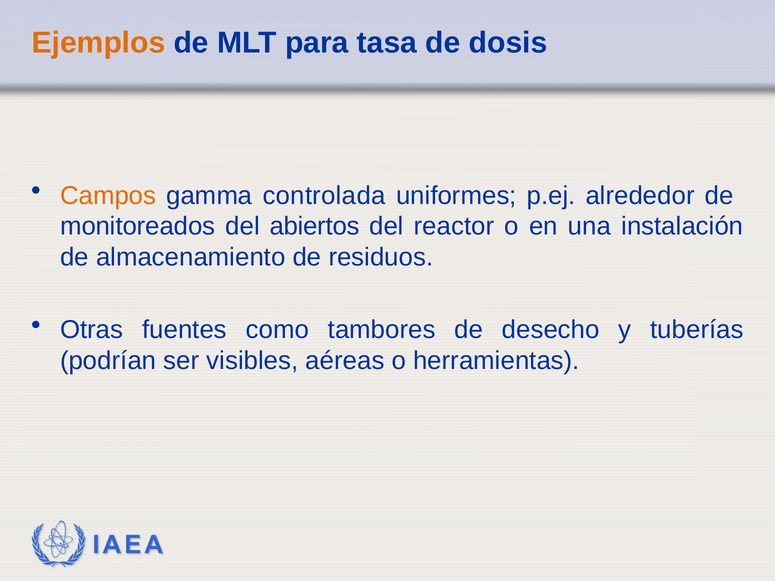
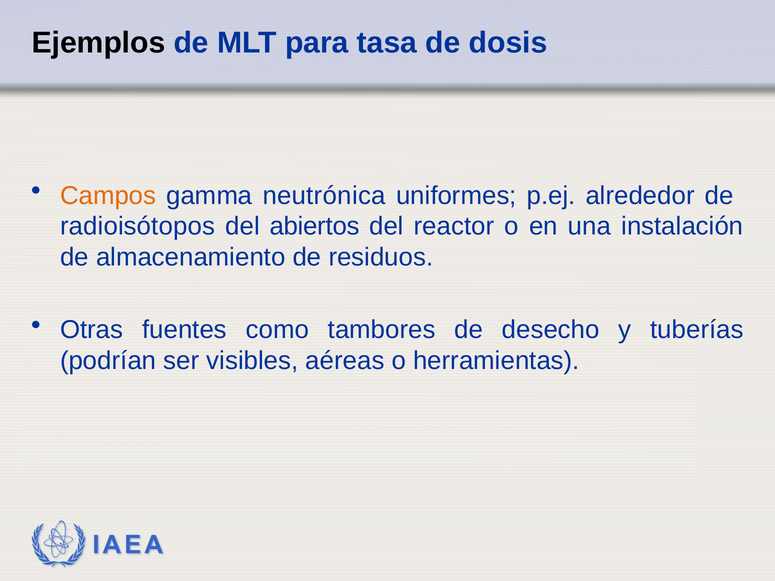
Ejemplos colour: orange -> black
controlada: controlada -> neutrónica
monitoreados: monitoreados -> radioisótopos
